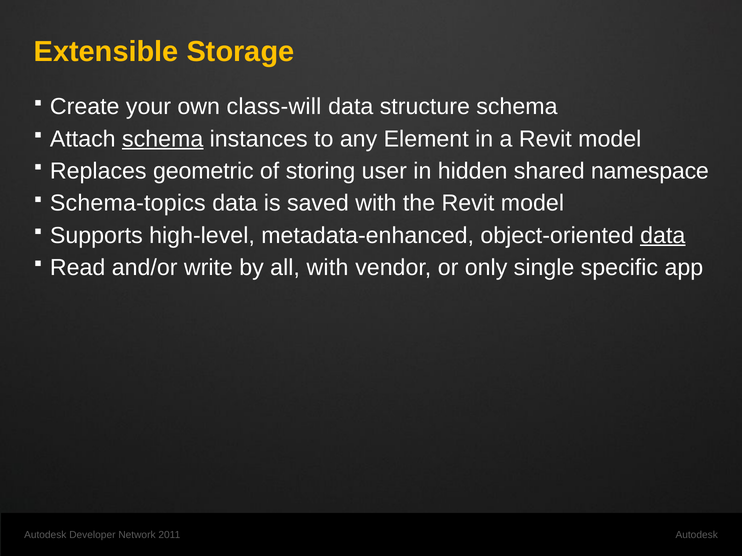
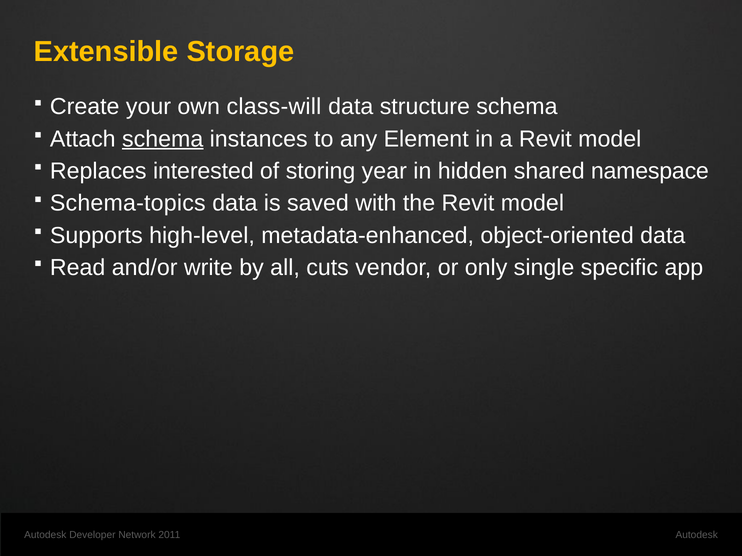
geometric: geometric -> interested
user: user -> year
data at (663, 236) underline: present -> none
all with: with -> cuts
